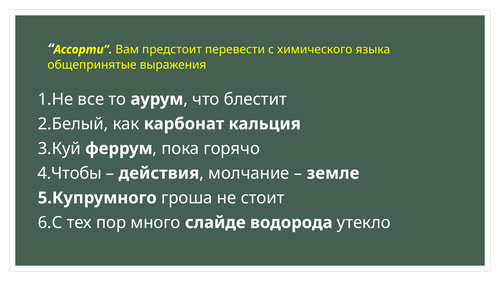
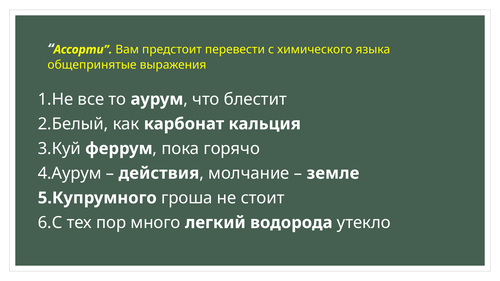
4.Чтобы: 4.Чтобы -> 4.Аурум
слайде: слайде -> легкий
